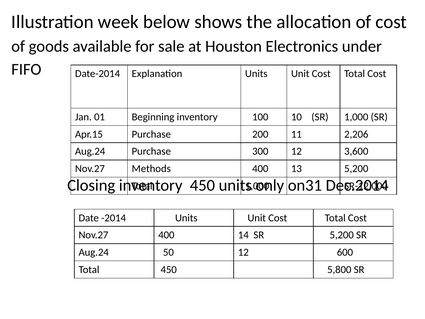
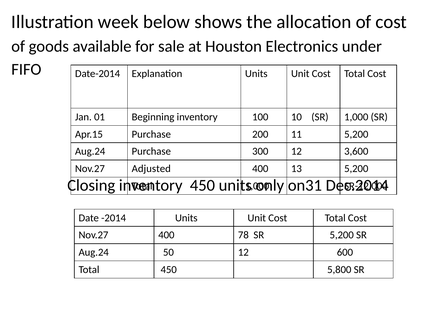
11 2,206: 2,206 -> 5,200
Methods: Methods -> Adjusted
14: 14 -> 78
